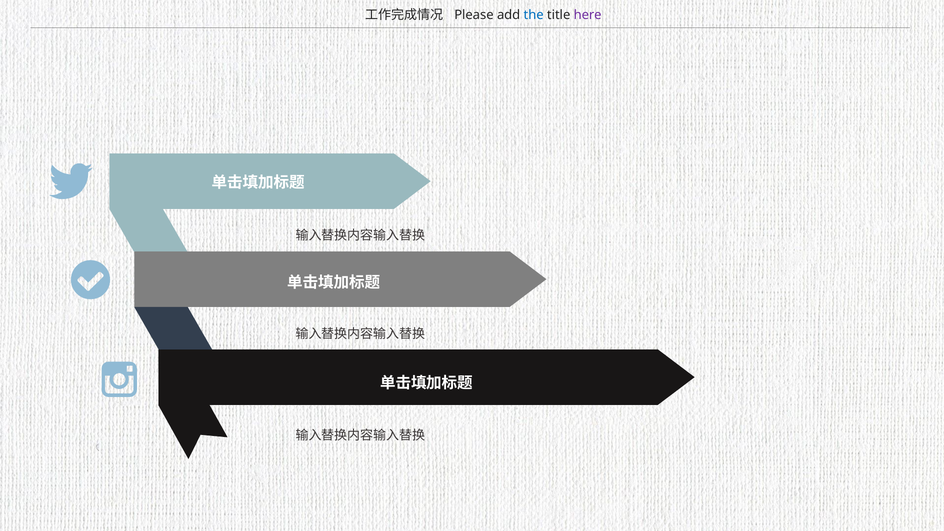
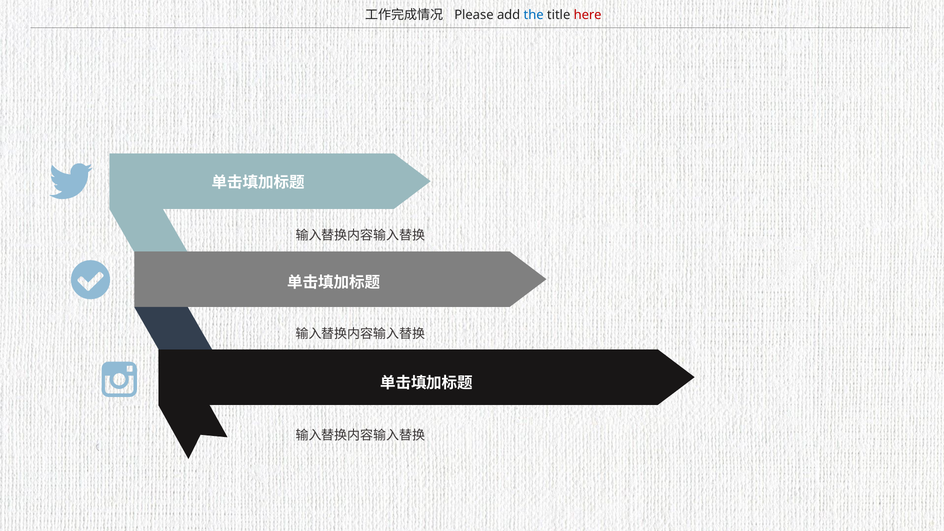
here colour: purple -> red
